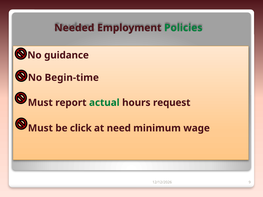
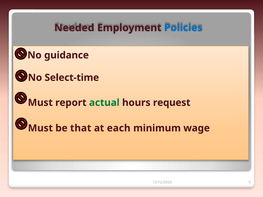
Policies colour: green -> blue
Begin-time: Begin-time -> Select-time
click: click -> that
need: need -> each
